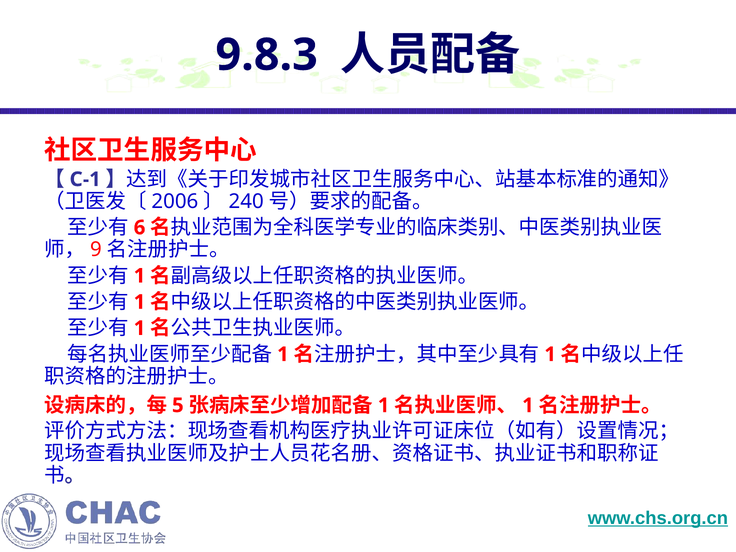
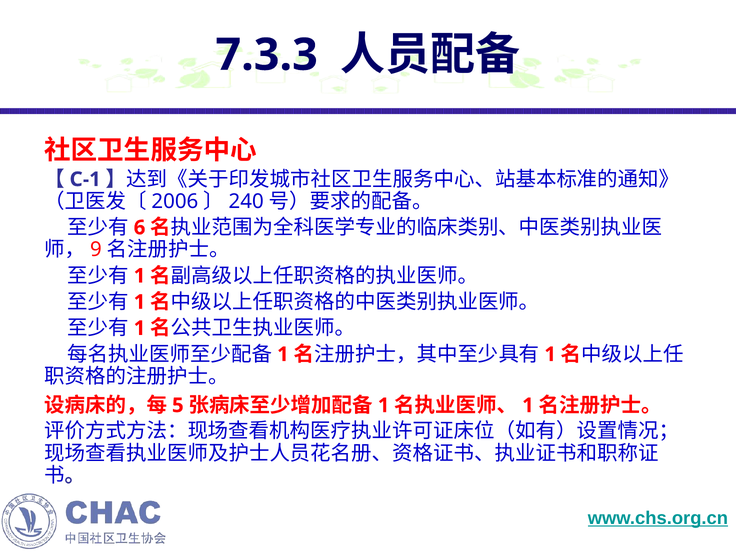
9.8.3: 9.8.3 -> 7.3.3
